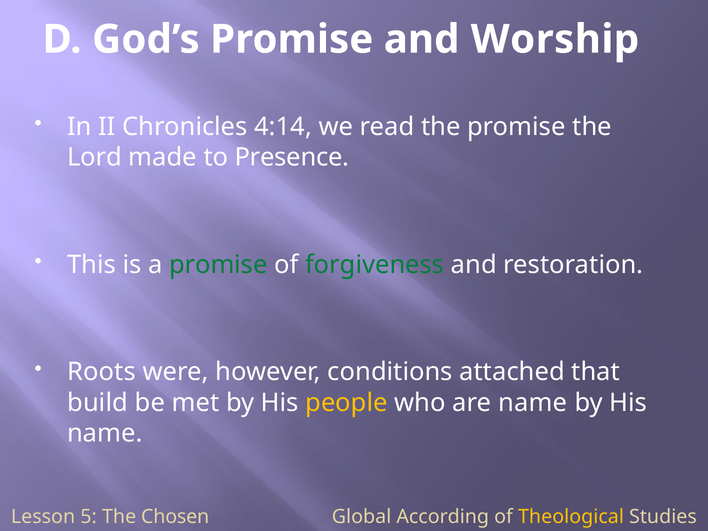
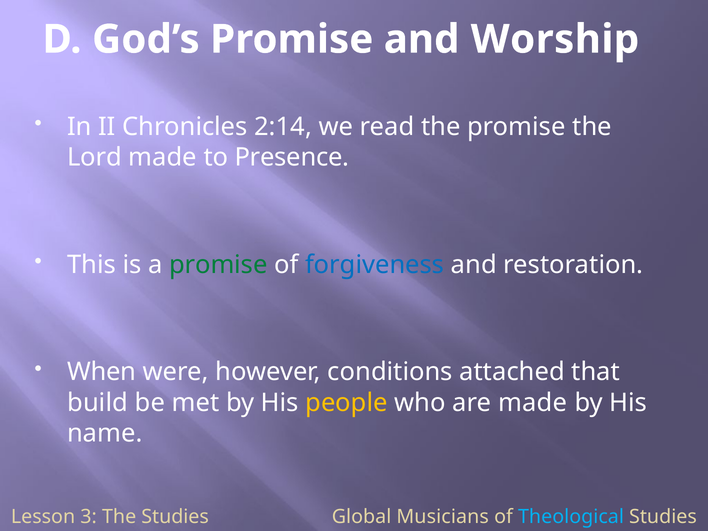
4:14: 4:14 -> 2:14
forgiveness colour: green -> blue
Roots: Roots -> When
are name: name -> made
5: 5 -> 3
The Chosen: Chosen -> Studies
According: According -> Musicians
Theological colour: yellow -> light blue
